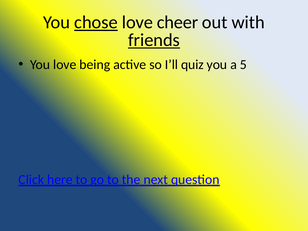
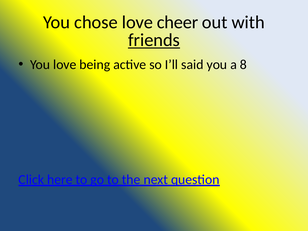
chose underline: present -> none
quiz: quiz -> said
5: 5 -> 8
